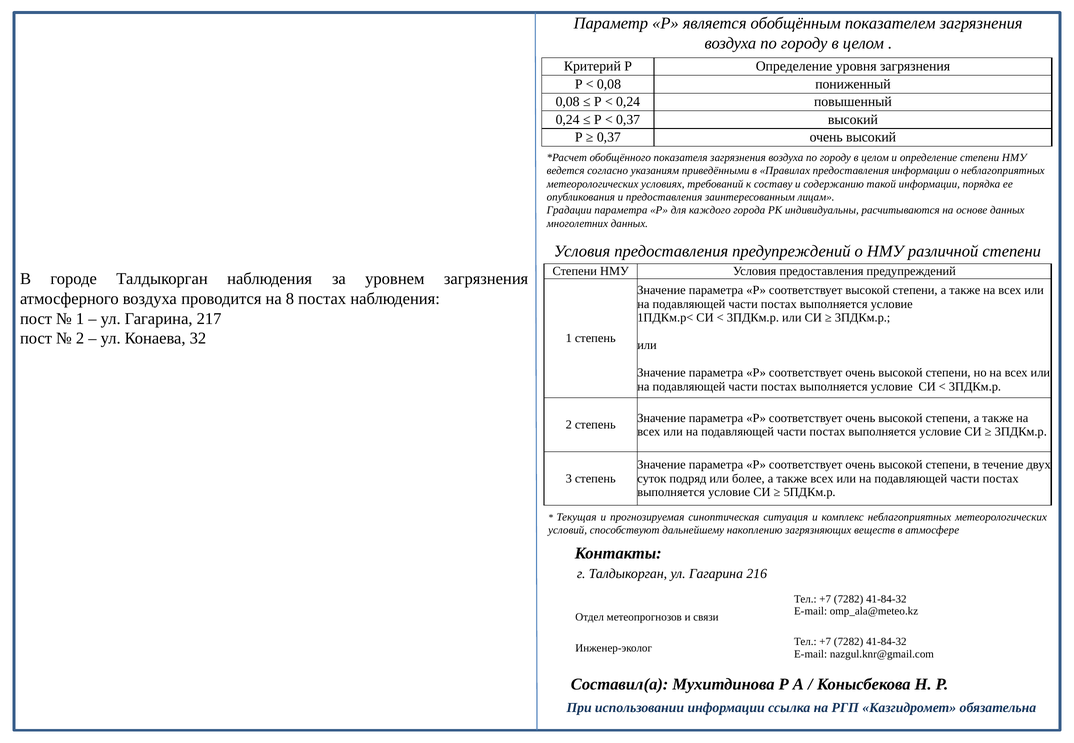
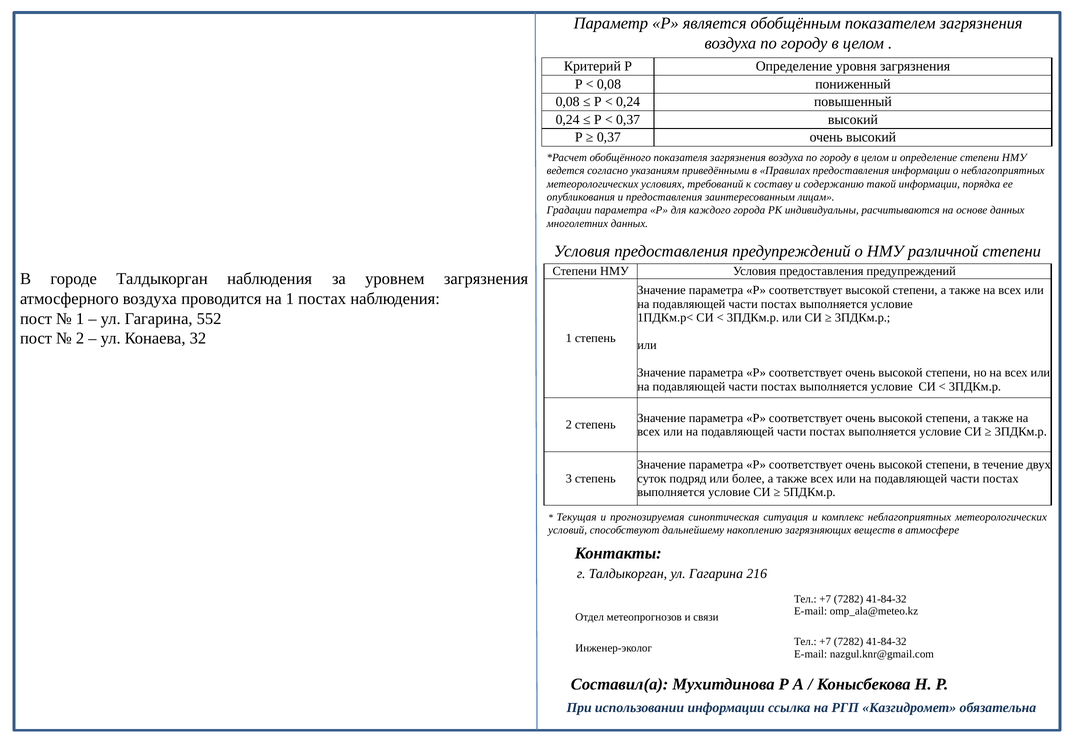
на 8: 8 -> 1
217: 217 -> 552
